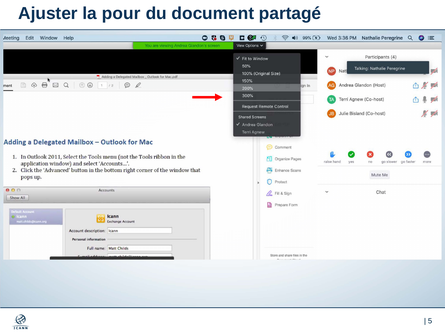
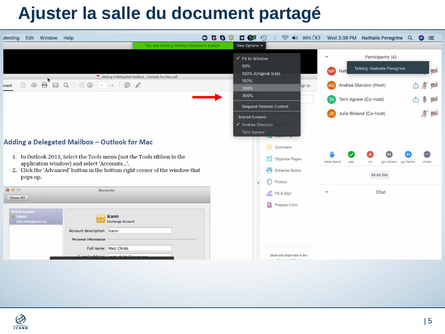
pour: pour -> salle
